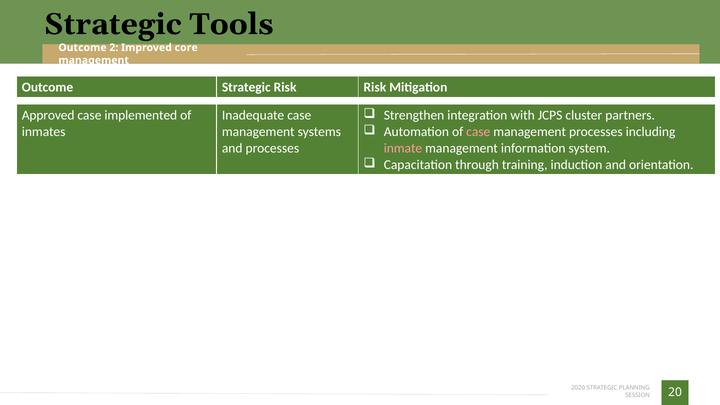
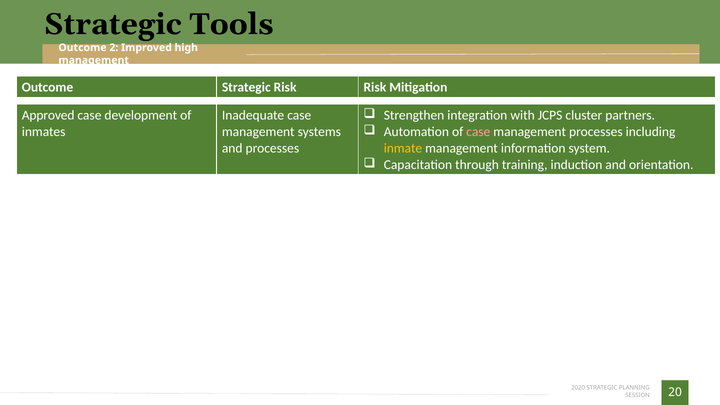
core: core -> high
implemented: implemented -> development
inmate colour: pink -> yellow
